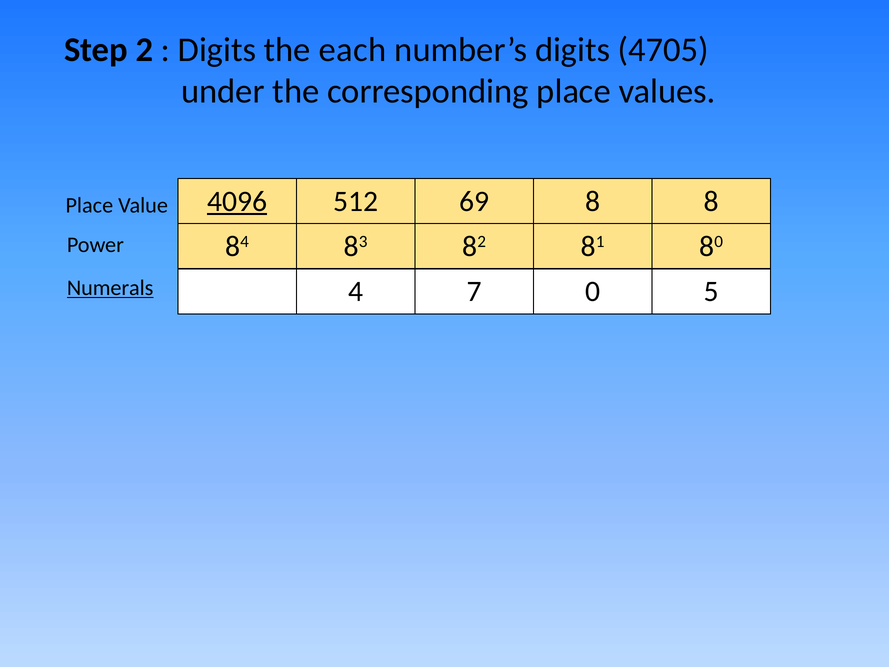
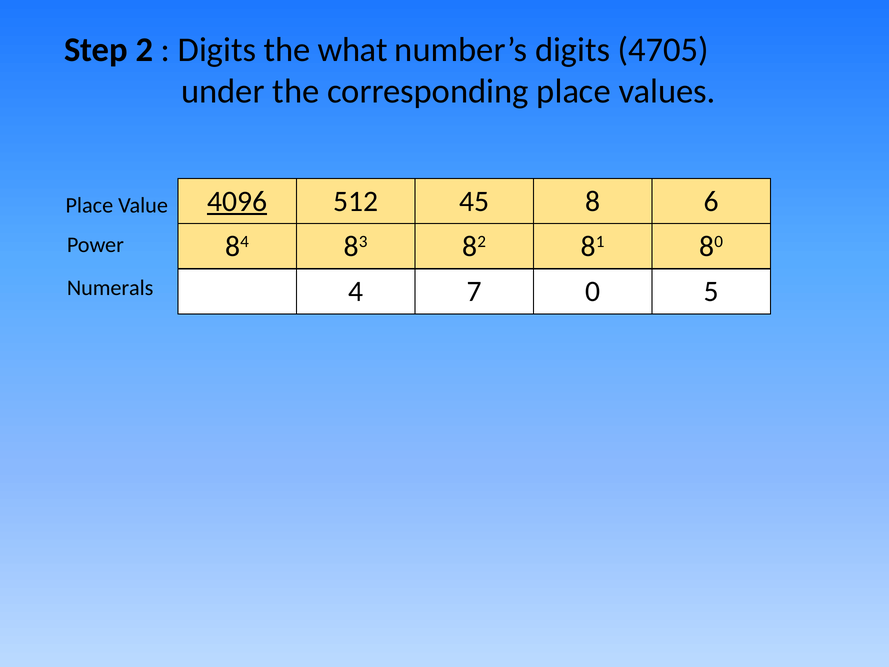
each: each -> what
69: 69 -> 45
8 8: 8 -> 6
Numerals underline: present -> none
